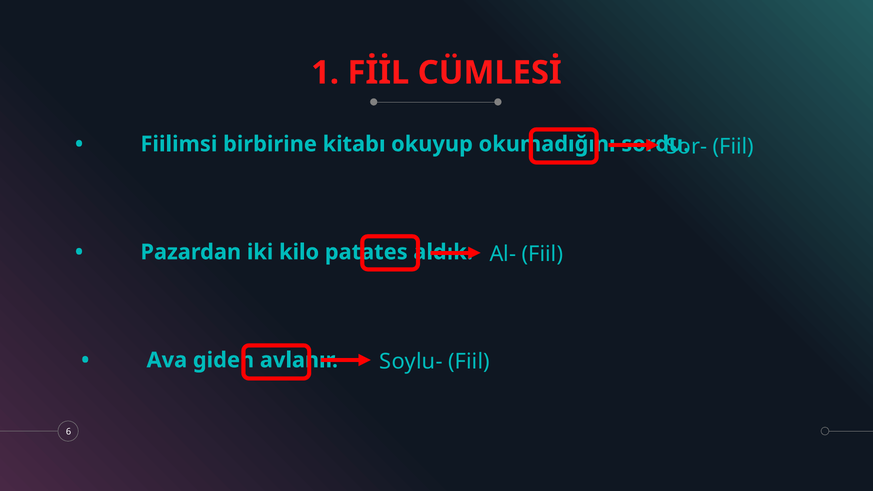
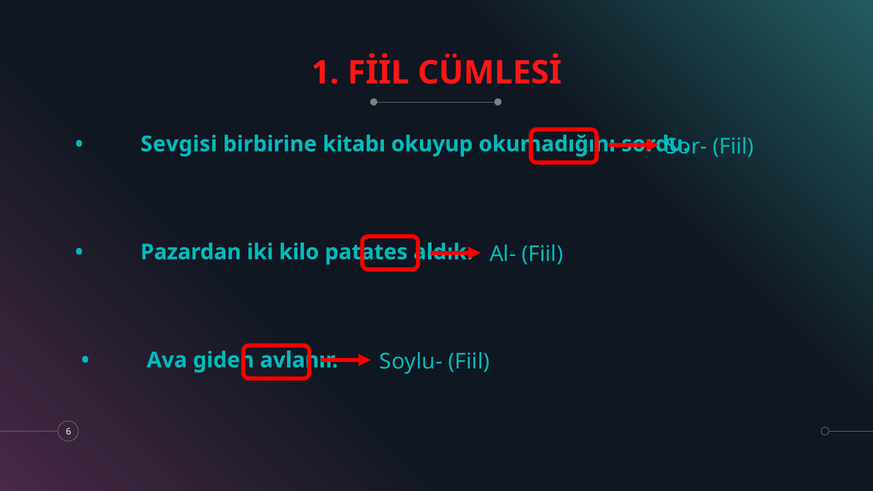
Fiilimsi: Fiilimsi -> Sevgisi
